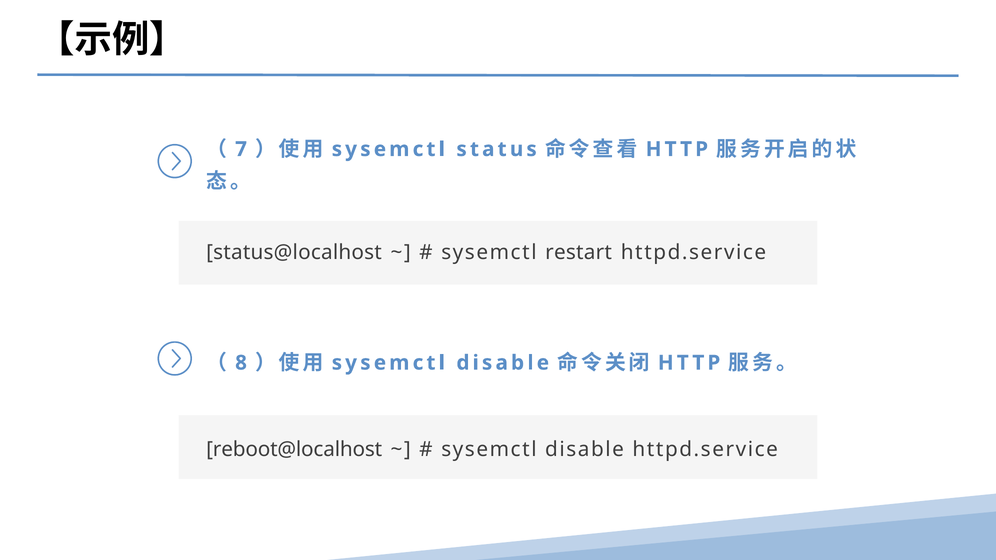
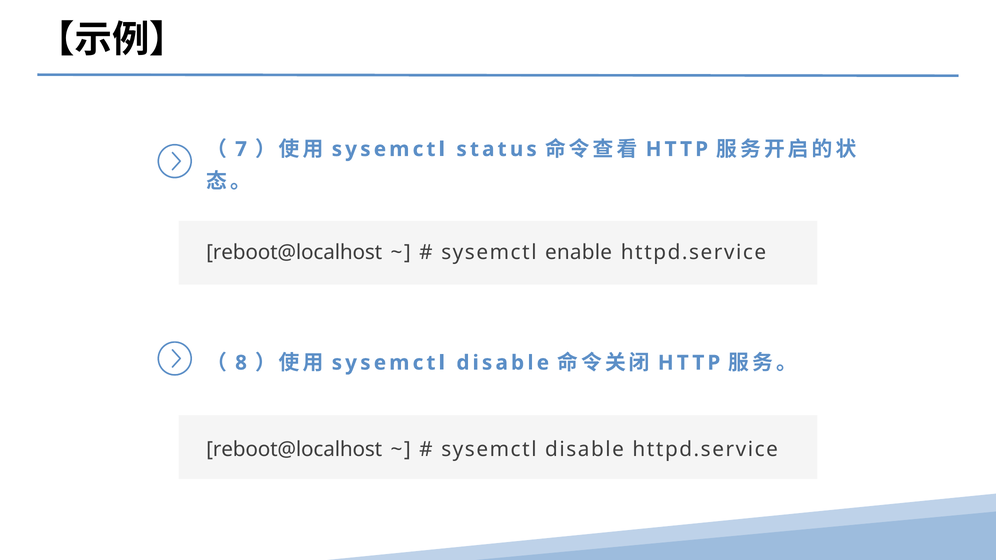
status@localhost at (294, 252): status@localhost -> reboot@localhost
restart: restart -> enable
